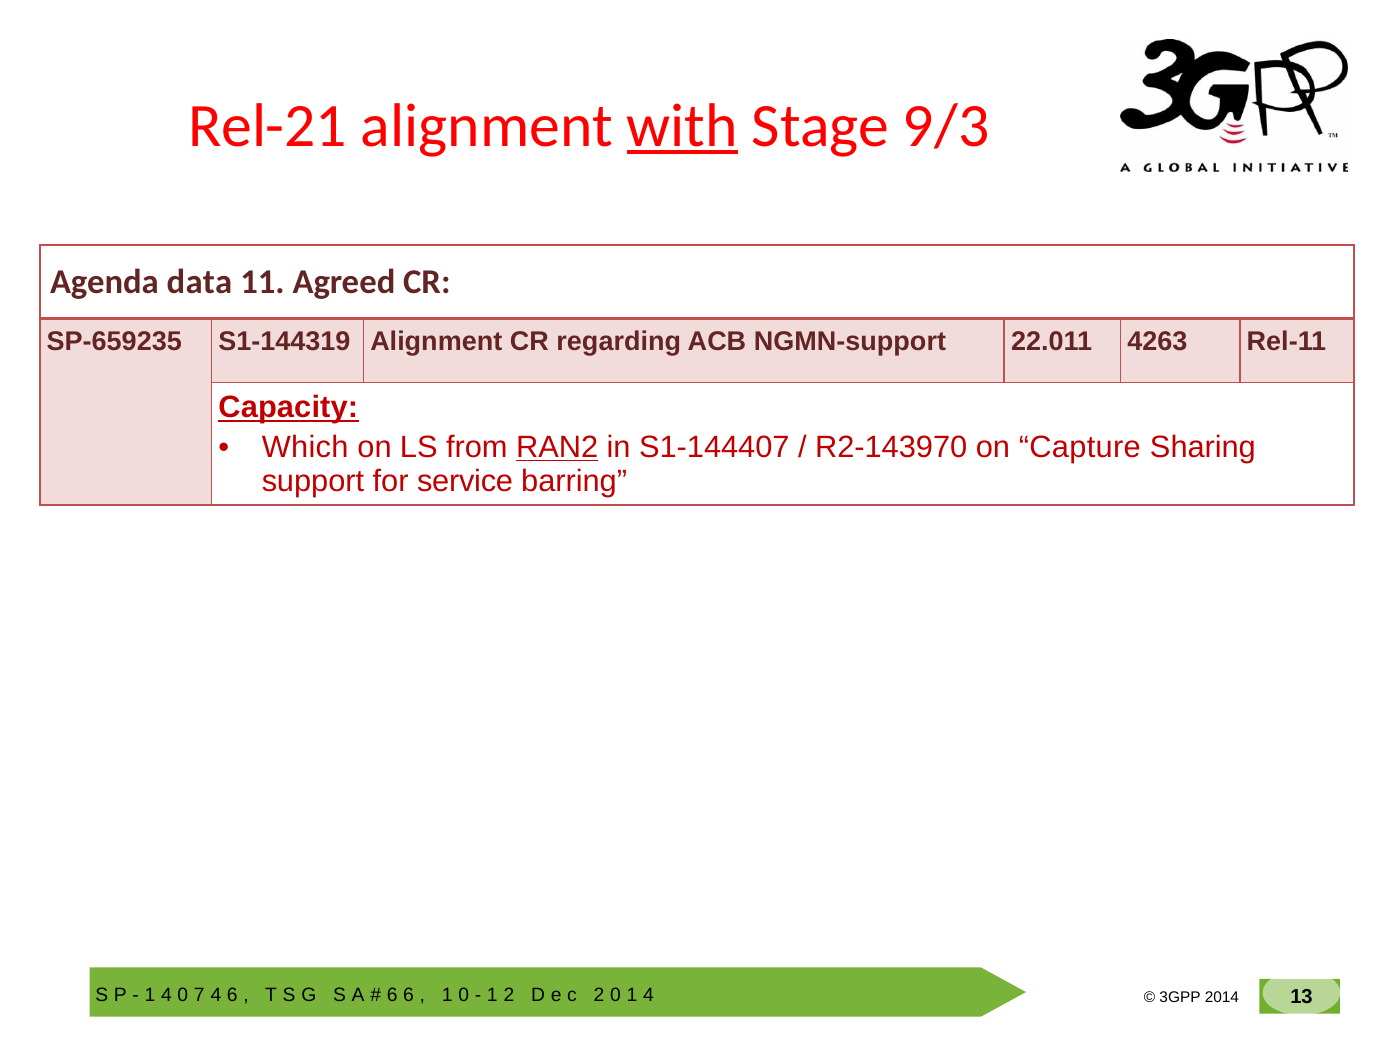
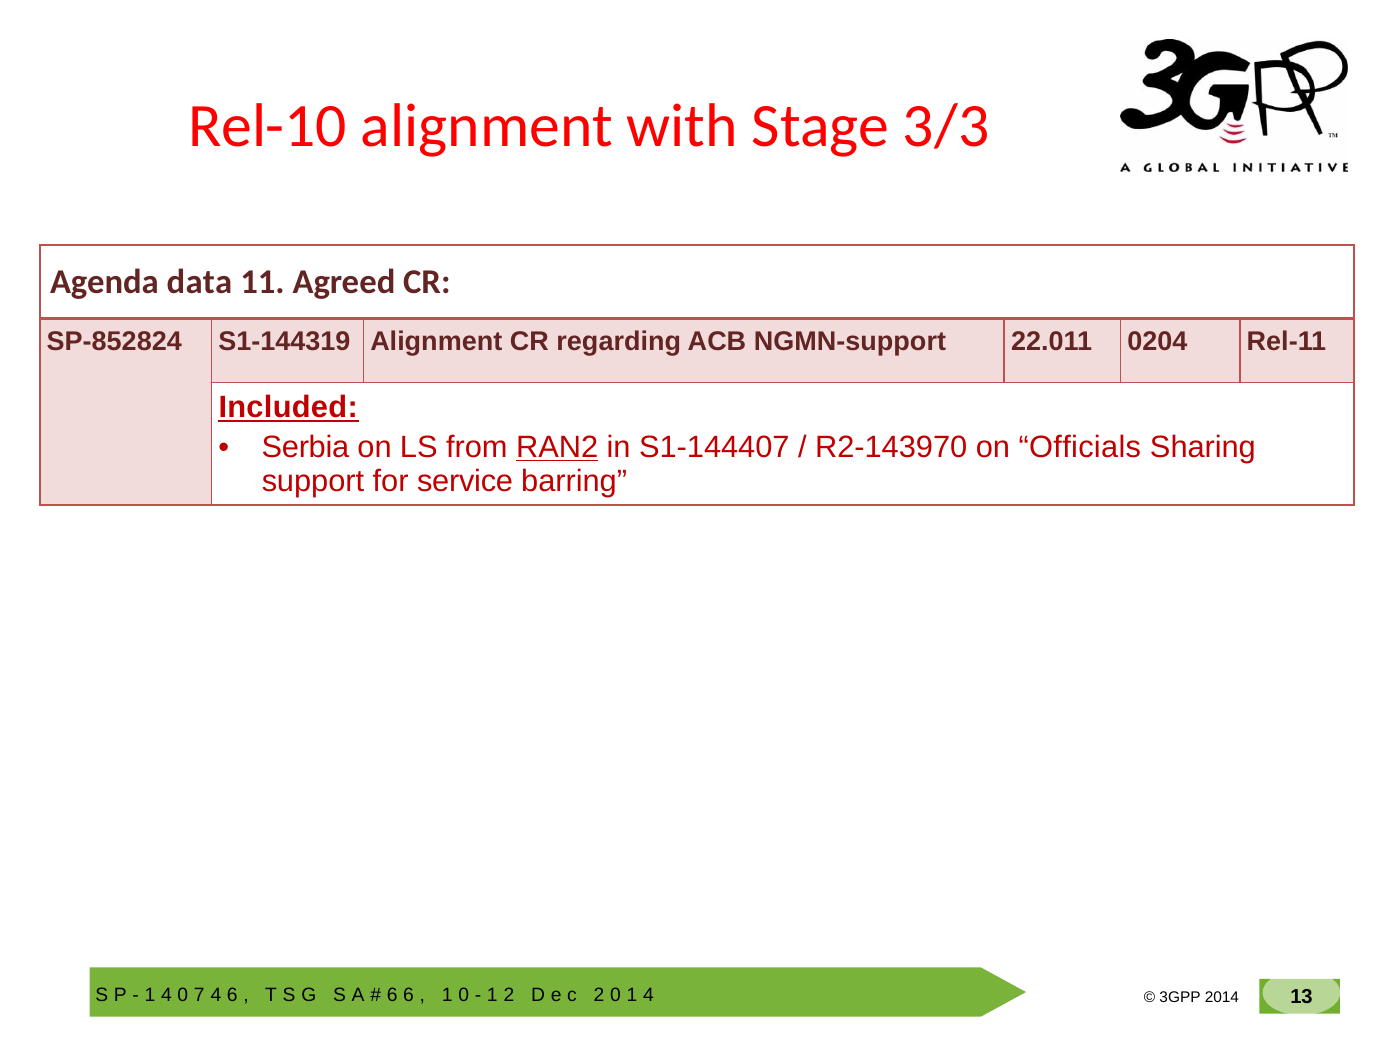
Rel-21: Rel-21 -> Rel-10
with underline: present -> none
9/3: 9/3 -> 3/3
SP-659235: SP-659235 -> SP-852824
4263: 4263 -> 0204
Capacity: Capacity -> Included
Which: Which -> Serbia
Capture: Capture -> Officials
